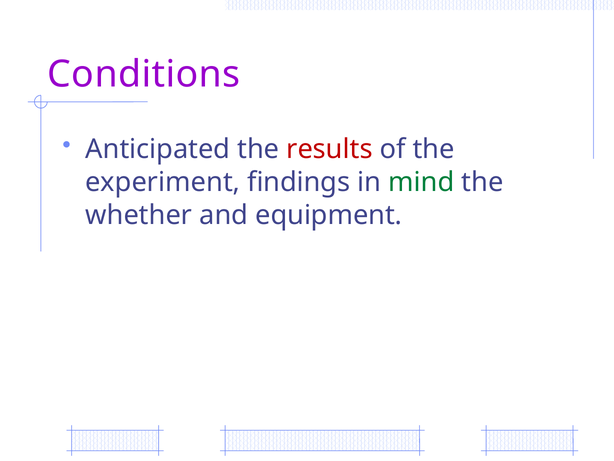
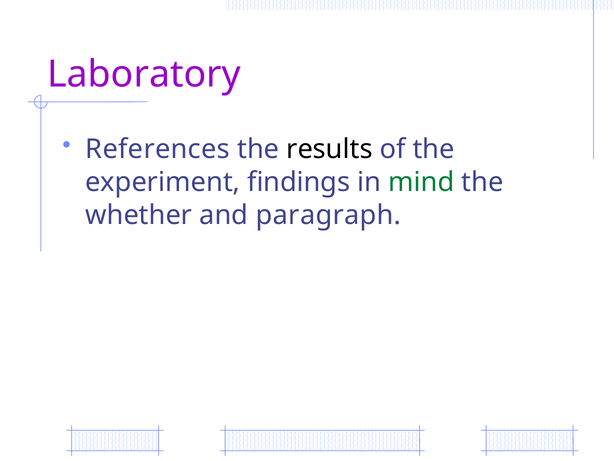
Conditions: Conditions -> Laboratory
Anticipated: Anticipated -> References
results colour: red -> black
equipment: equipment -> paragraph
